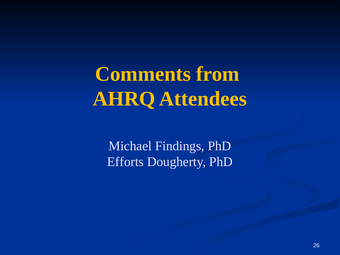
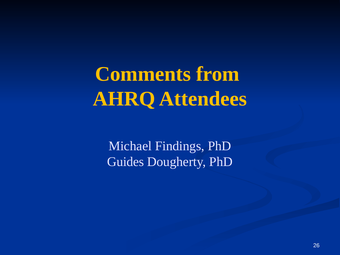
Efforts: Efforts -> Guides
